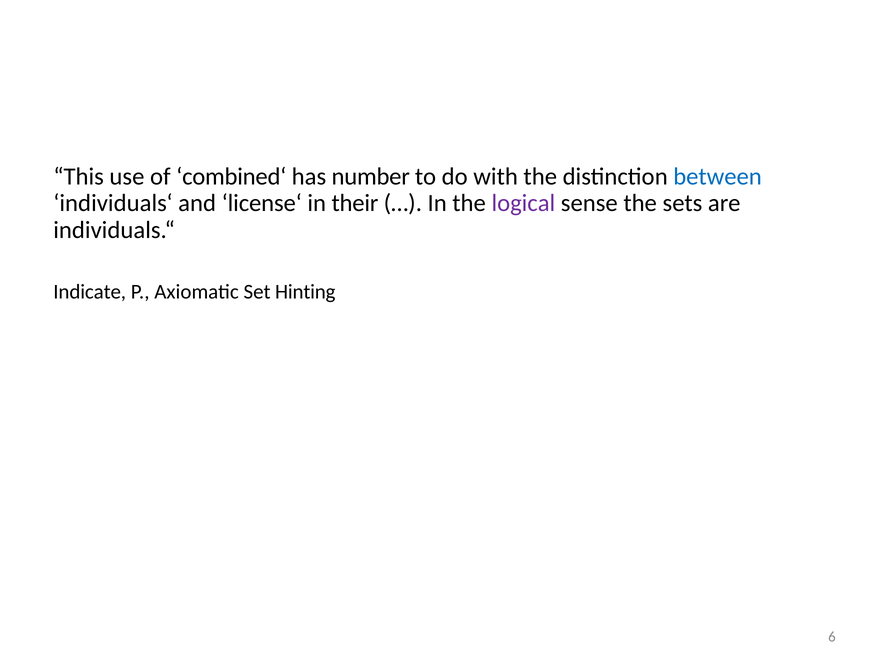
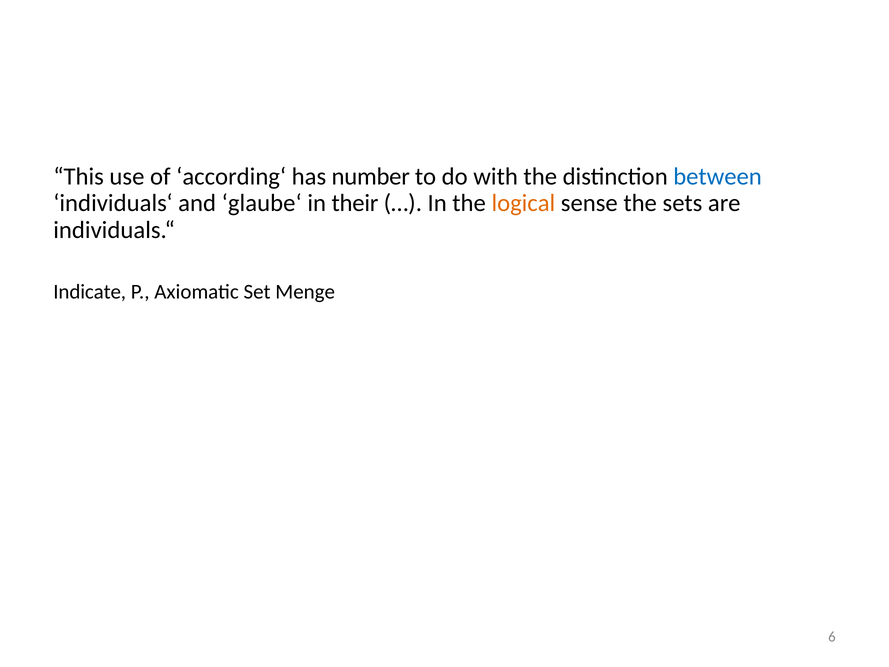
combined‘: combined‘ -> according‘
license‘: license‘ -> glaube‘
logical colour: purple -> orange
Hinting: Hinting -> Menge
